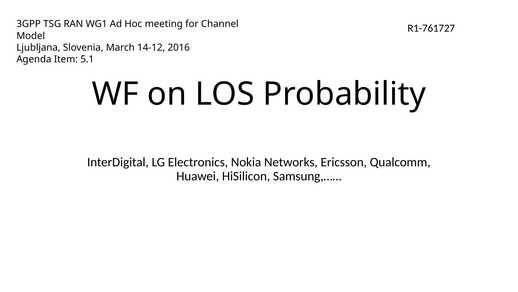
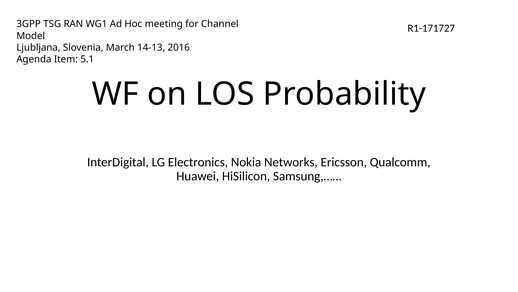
R1-761727: R1-761727 -> R1-171727
14-12: 14-12 -> 14-13
